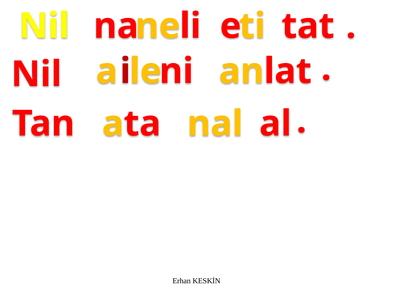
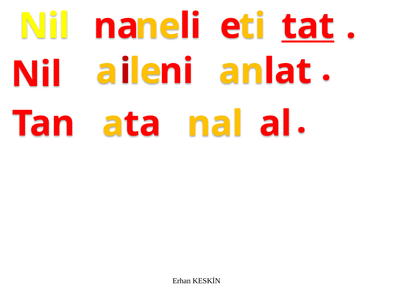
tat underline: none -> present
